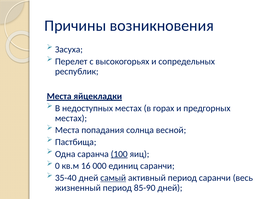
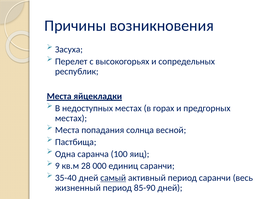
100 underline: present -> none
0: 0 -> 9
16: 16 -> 28
